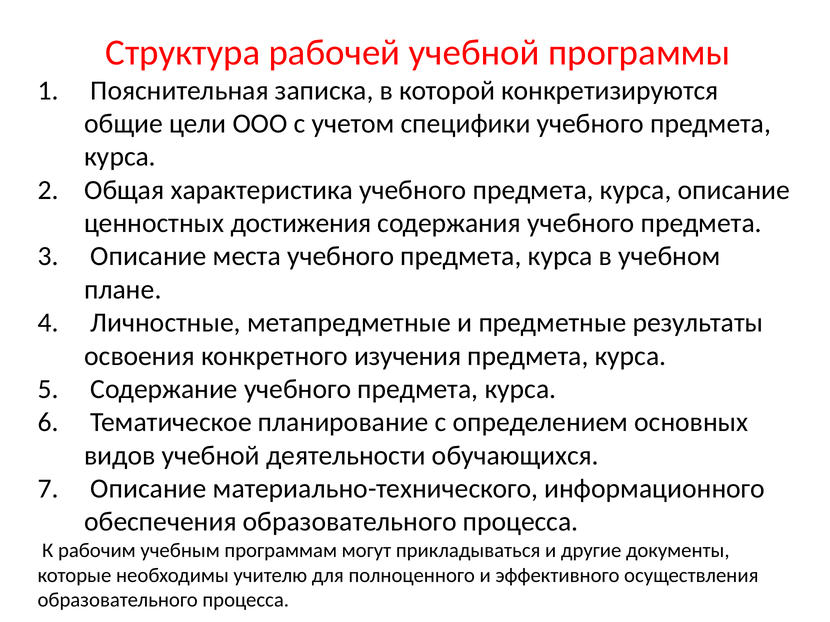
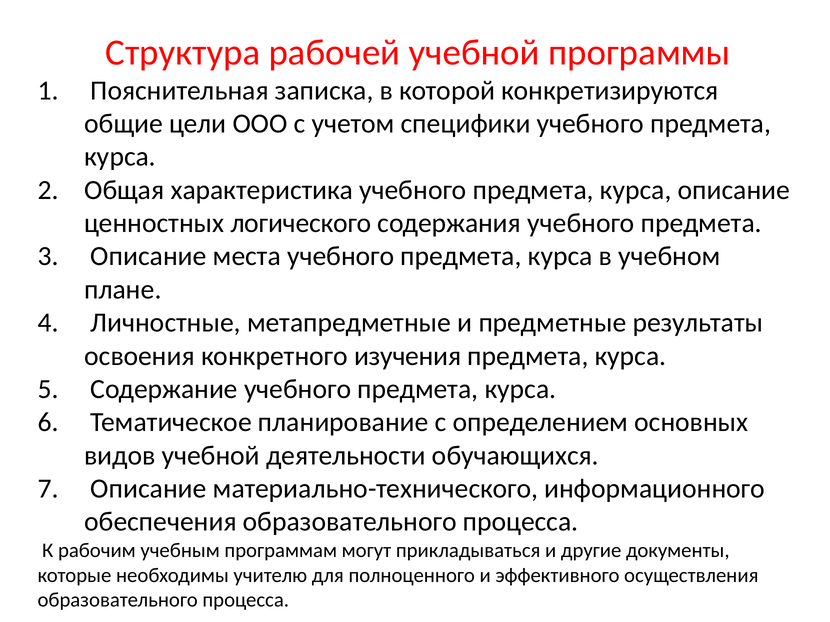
достижения: достижения -> логического
